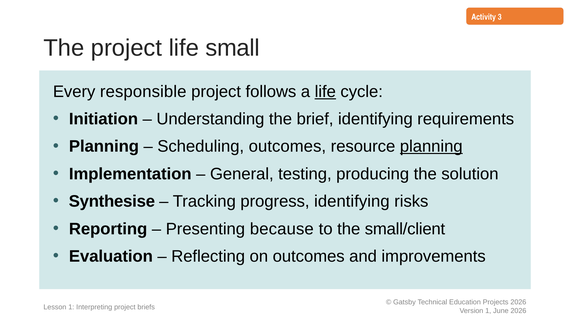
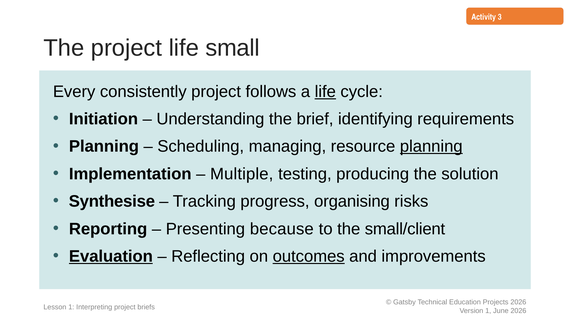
responsible: responsible -> consistently
Scheduling outcomes: outcomes -> managing
General: General -> Multiple
progress identifying: identifying -> organising
Evaluation underline: none -> present
outcomes at (309, 256) underline: none -> present
